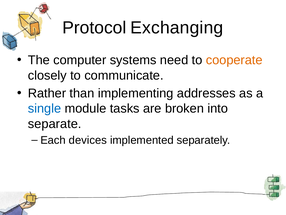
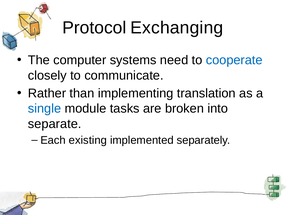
cooperate colour: orange -> blue
addresses: addresses -> translation
devices: devices -> existing
